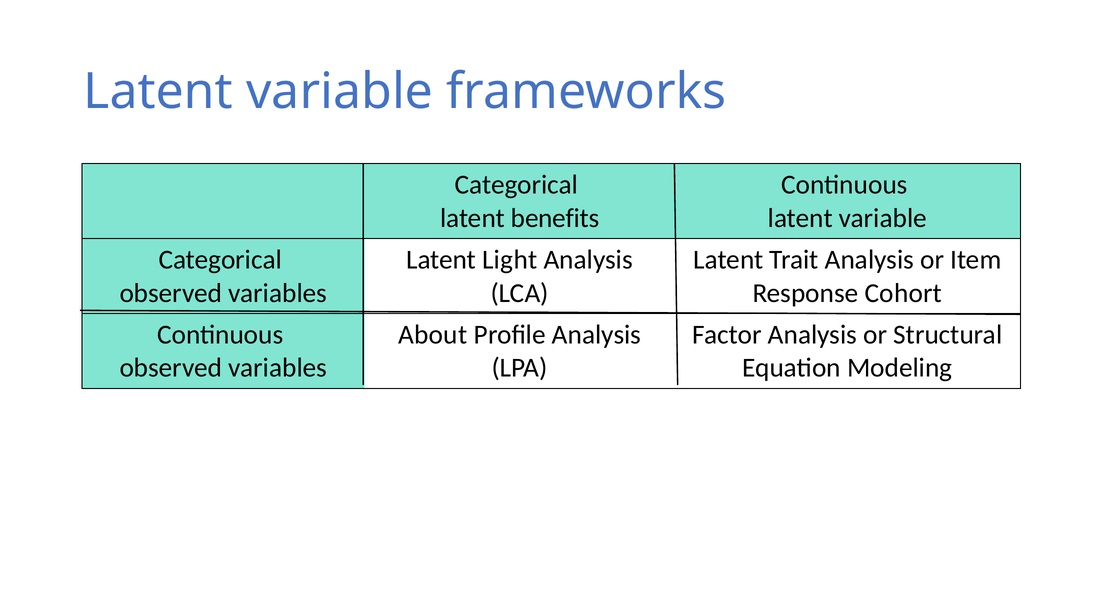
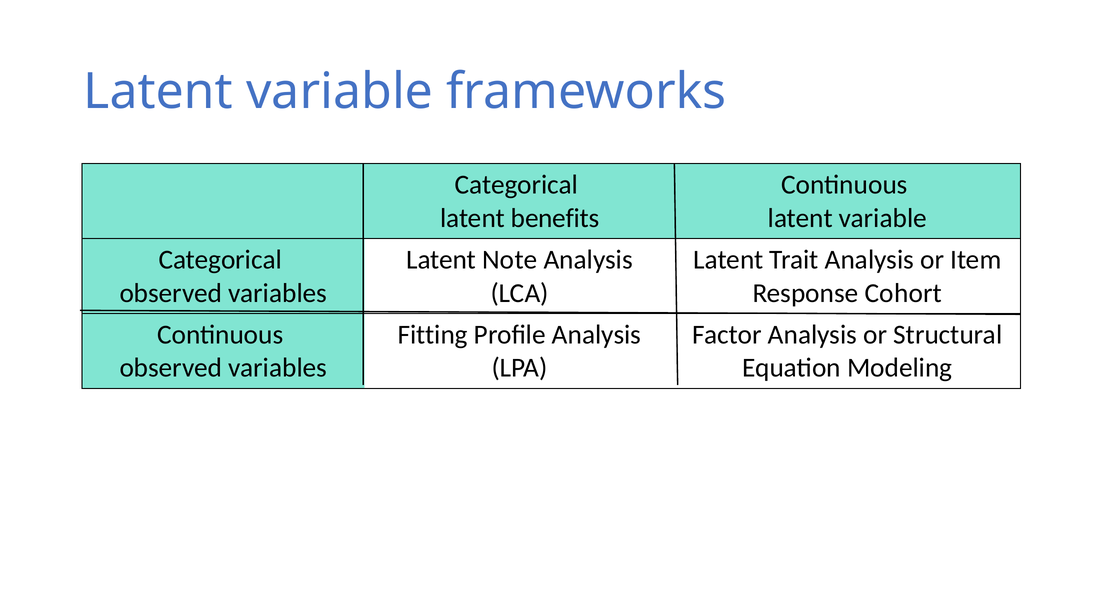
Light: Light -> Note
About: About -> Fitting
